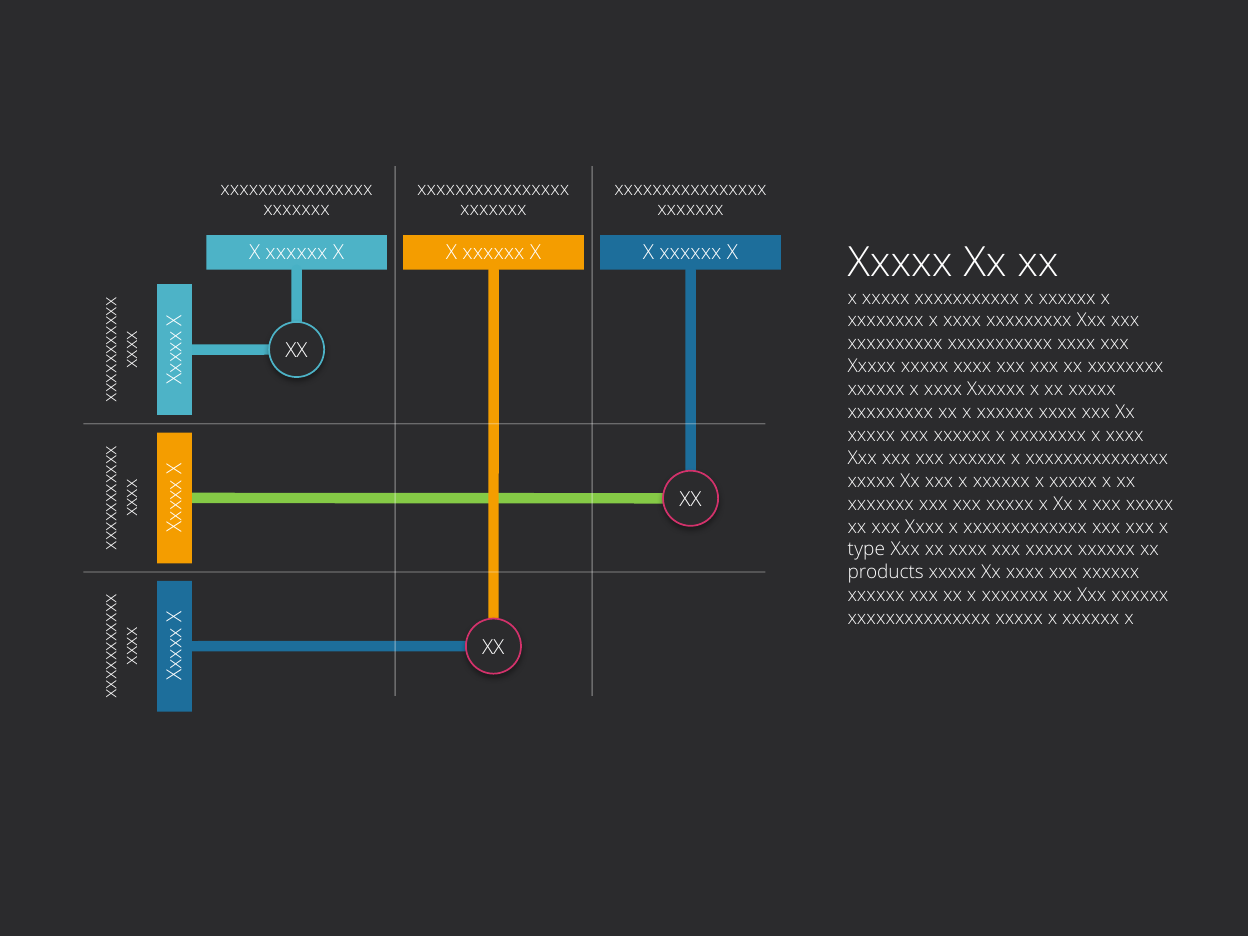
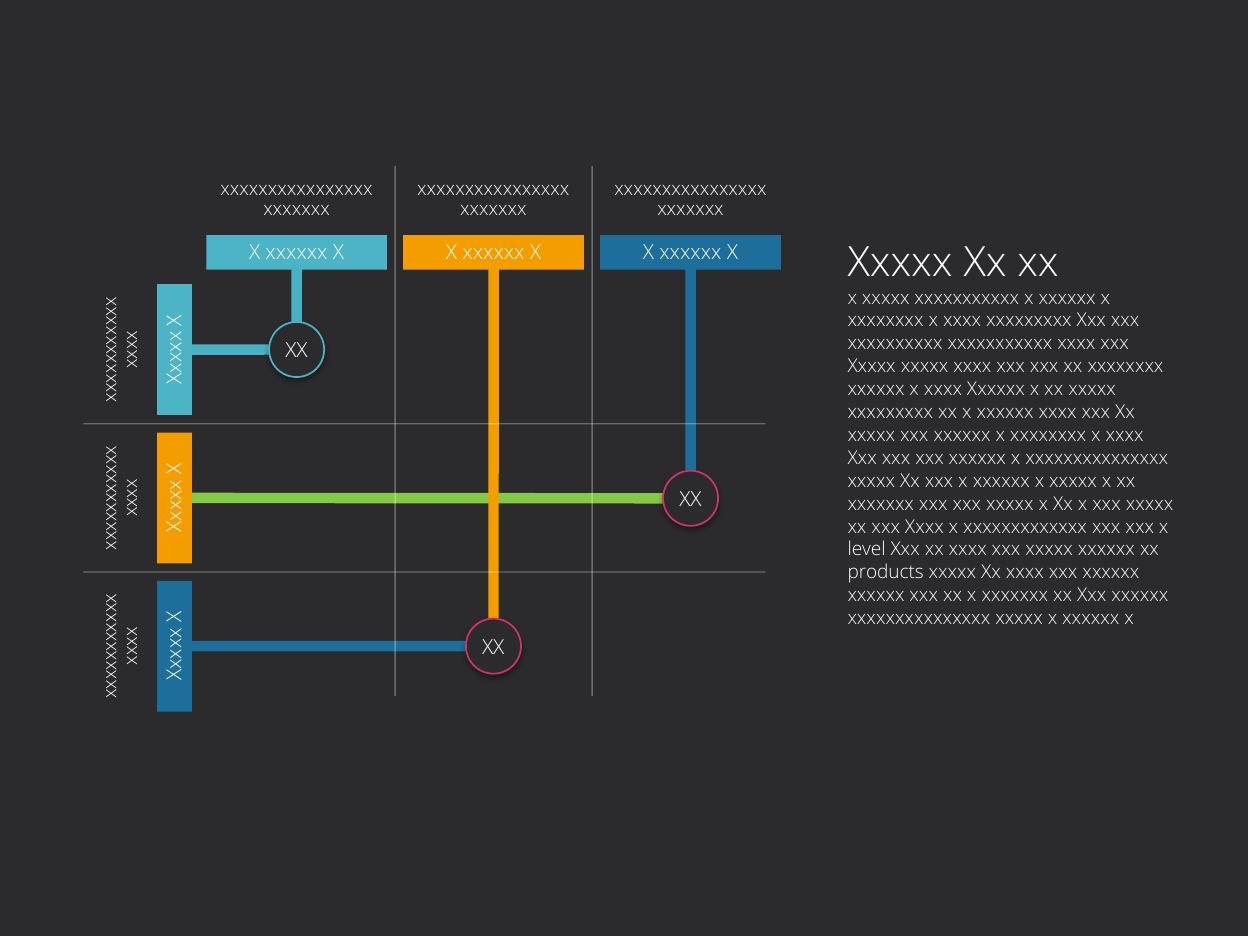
type: type -> level
